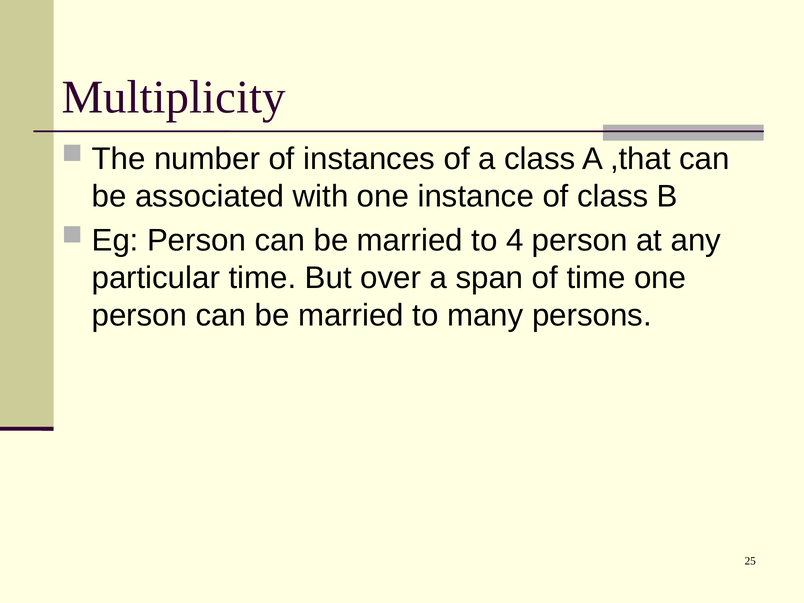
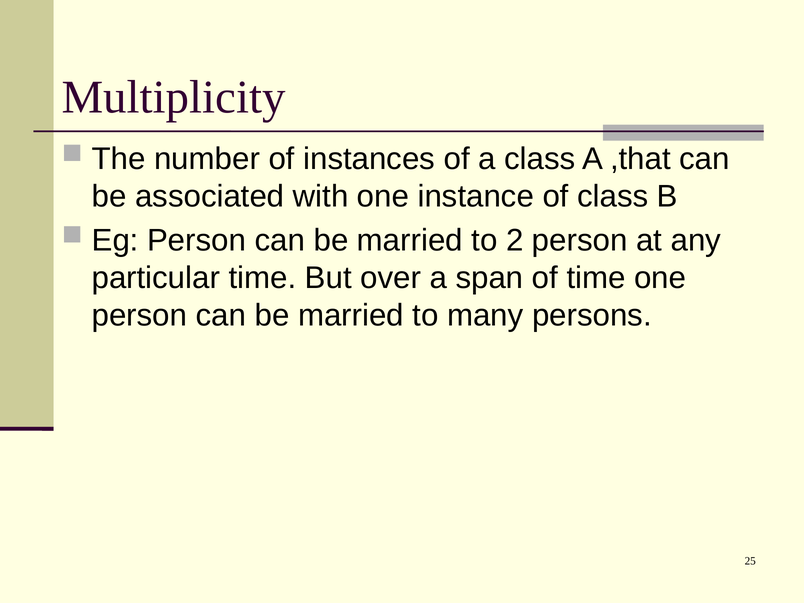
4: 4 -> 2
